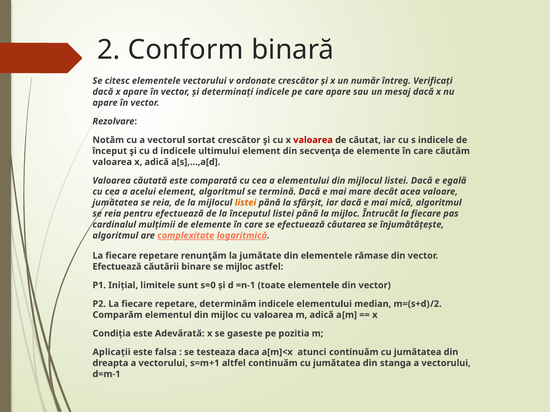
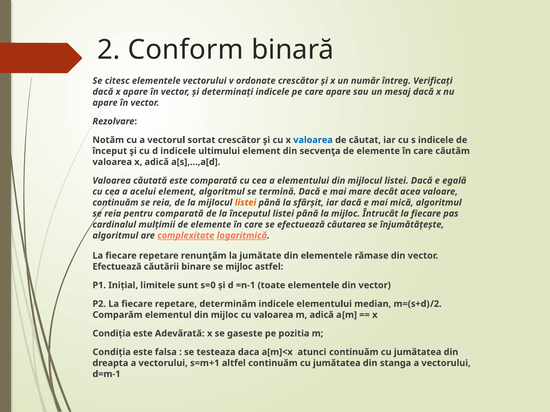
valoarea at (313, 140) colour: red -> blue
jumătatea at (115, 203): jumătatea -> continuăm
pentru efectuează: efectuează -> comparată
Aplicaţii at (112, 352): Aplicaţii -> Condiţia
